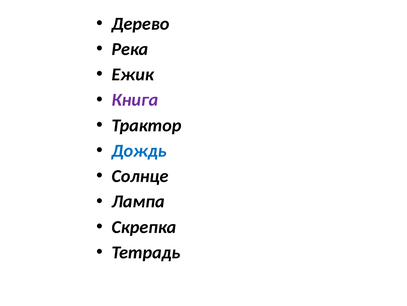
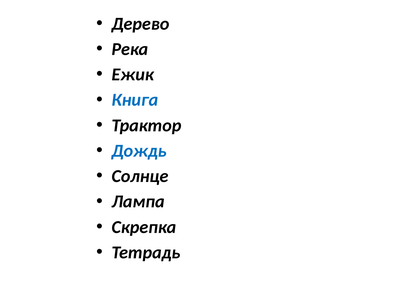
Книга colour: purple -> blue
